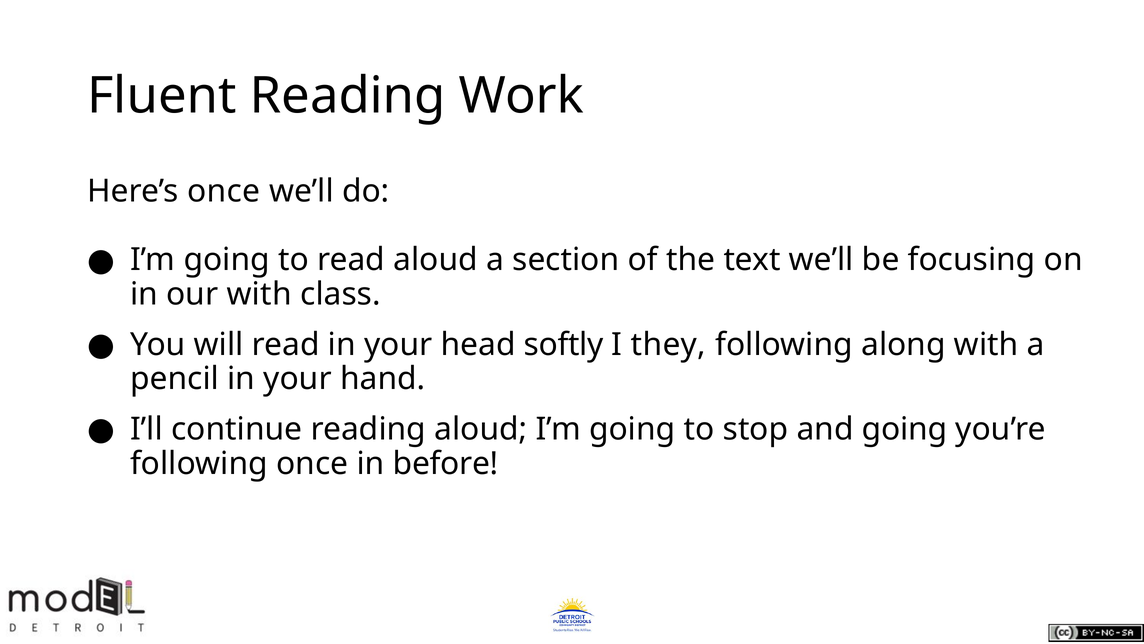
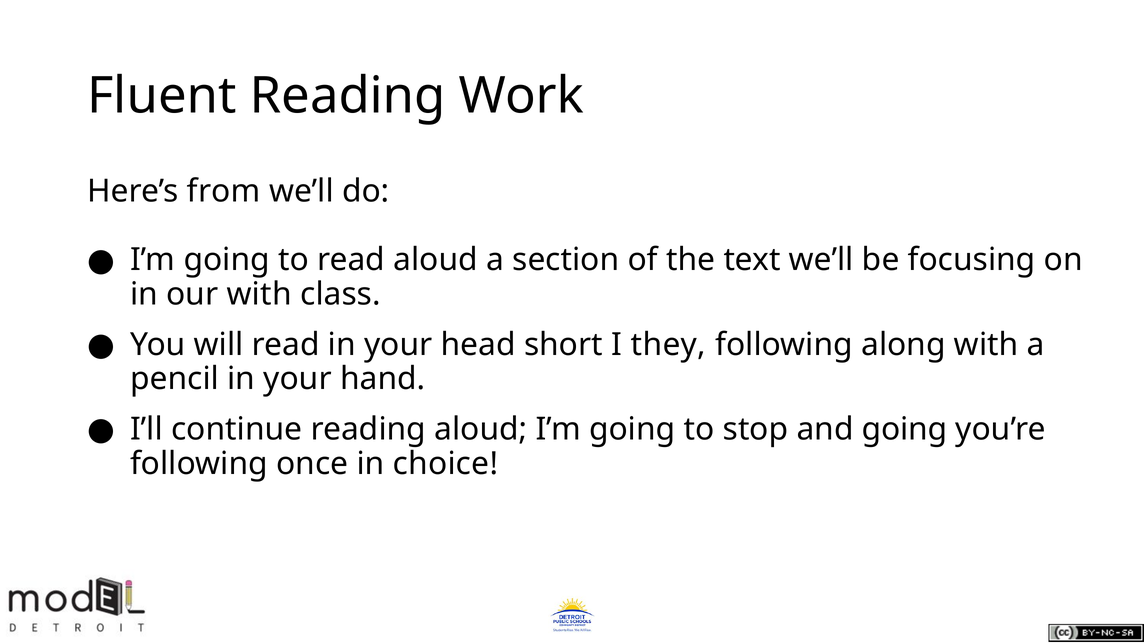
Here’s once: once -> from
softly: softly -> short
before: before -> choice
